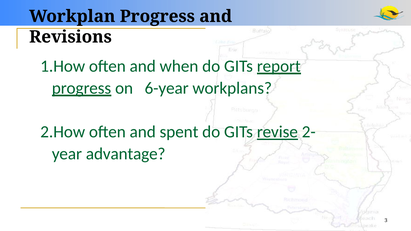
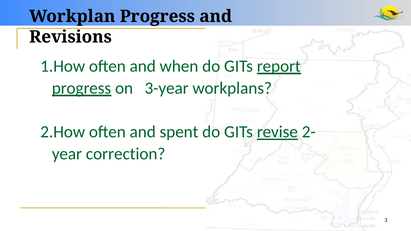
6-year: 6-year -> 3-year
advantage: advantage -> correction
